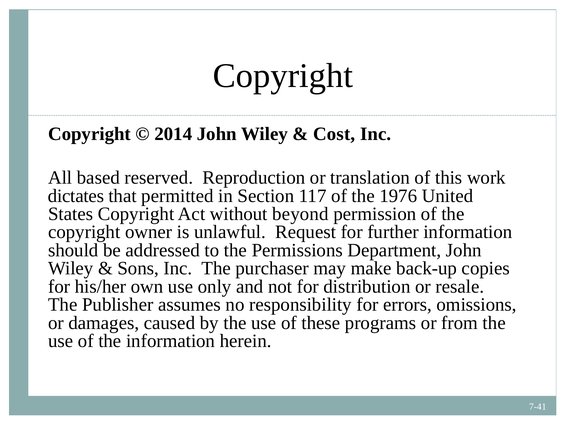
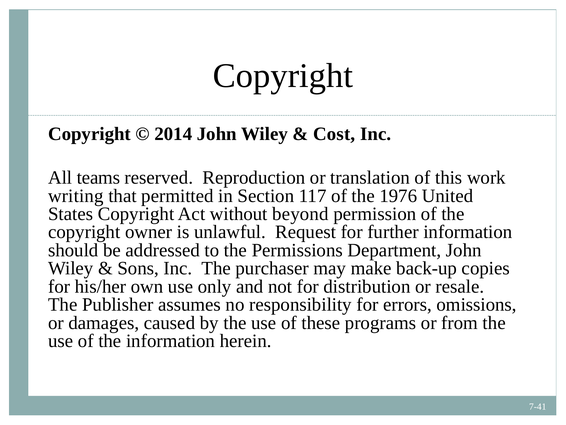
based: based -> teams
dictates: dictates -> writing
